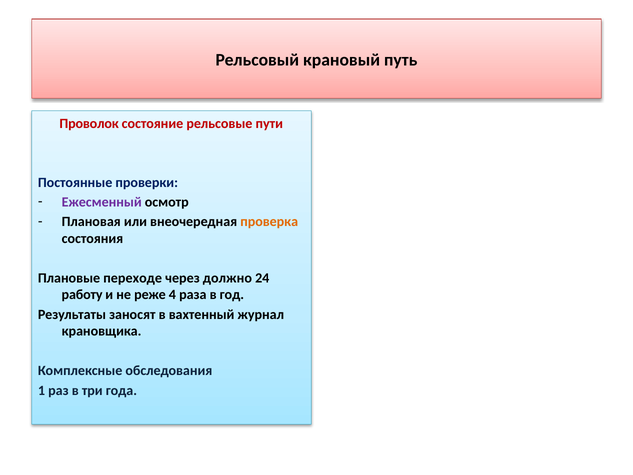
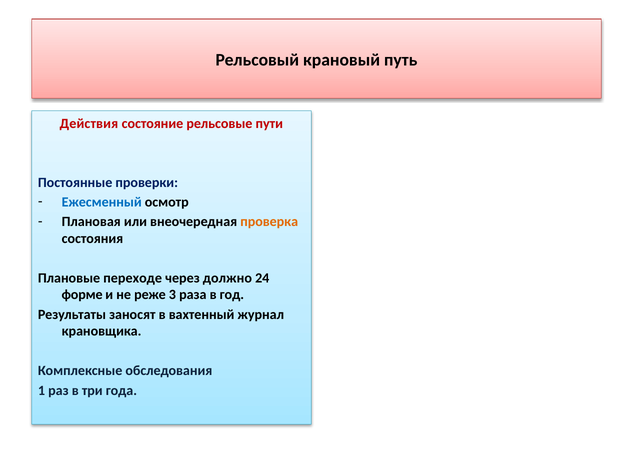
Проволок: Проволок -> Действия
Ежесменный colour: purple -> blue
работу: работу -> форме
4: 4 -> 3
